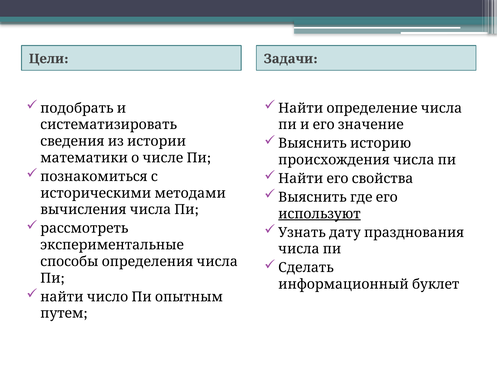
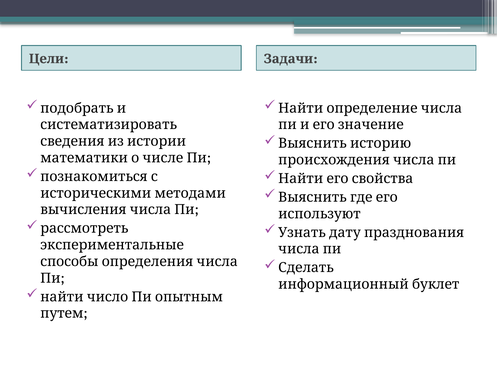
используют underline: present -> none
